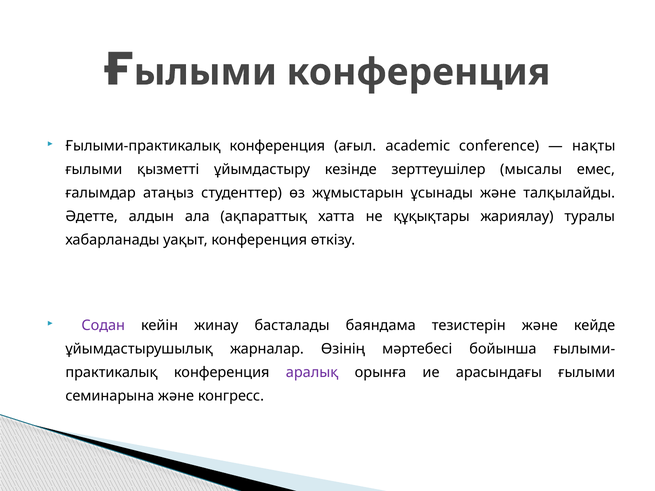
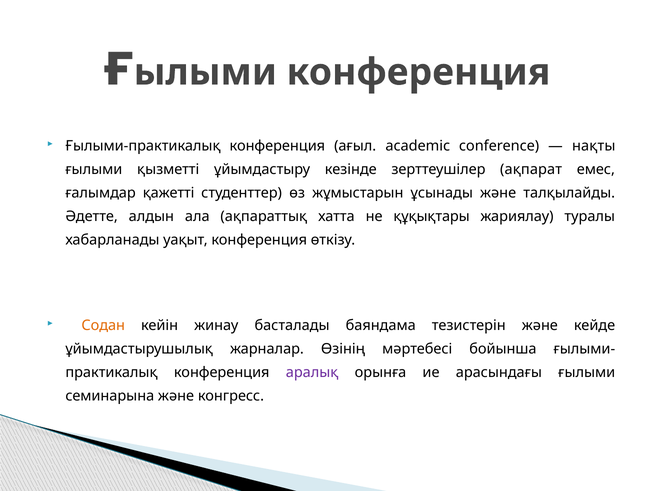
мысалы: мысалы -> ақпарат
атаңыз: атаңыз -> қажетті
Содан colour: purple -> orange
